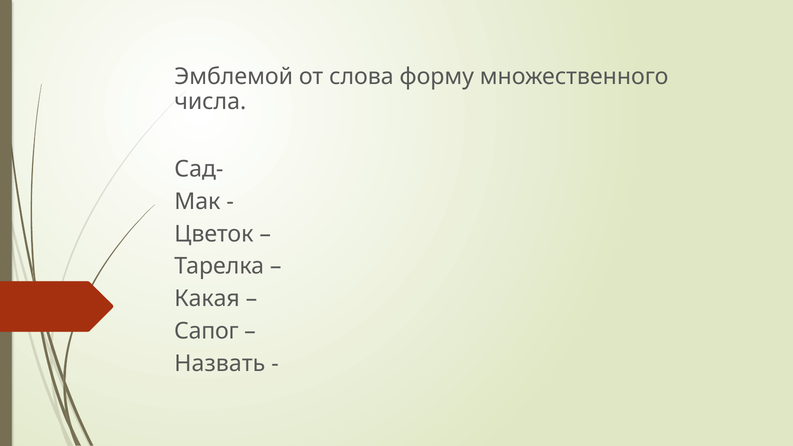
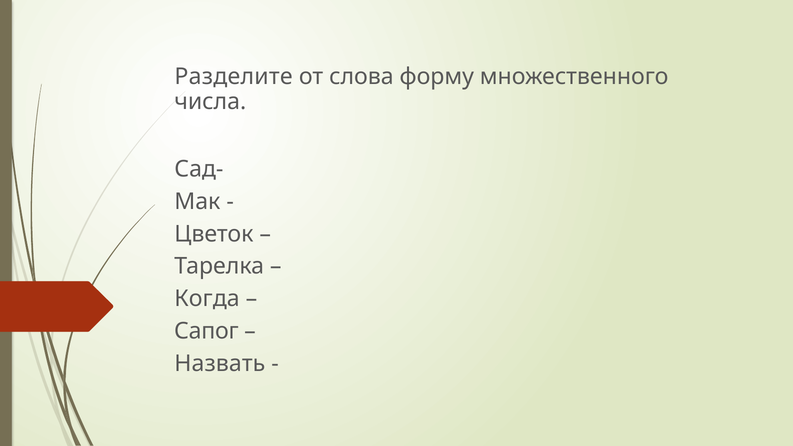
Эмблемой: Эмблемой -> Разделите
Какая: Какая -> Когда
